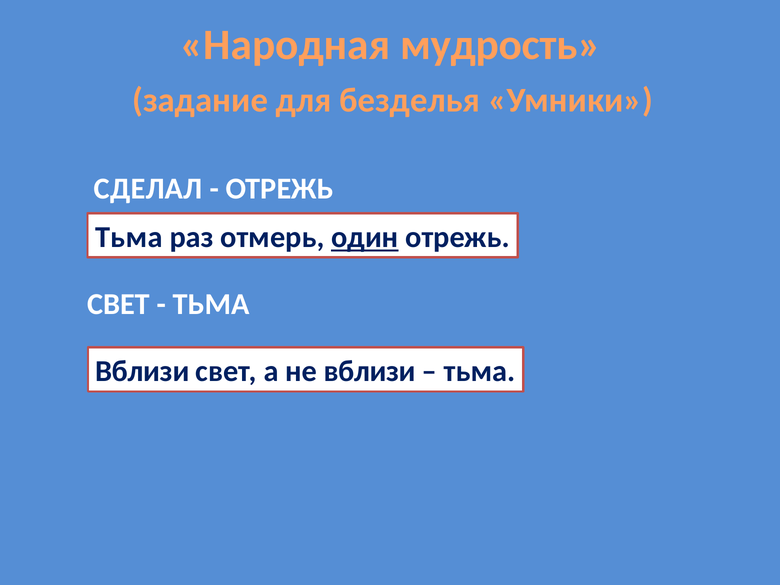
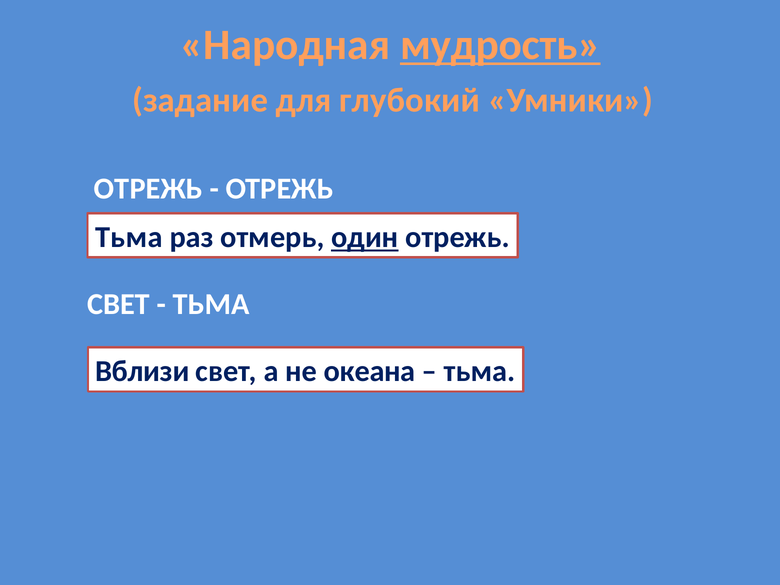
мудрость underline: none -> present
безделья: безделья -> глубокий
СДЕЛАЛ at (148, 189): СДЕЛАЛ -> ОТРЕЖЬ
не вблизи: вблизи -> океана
